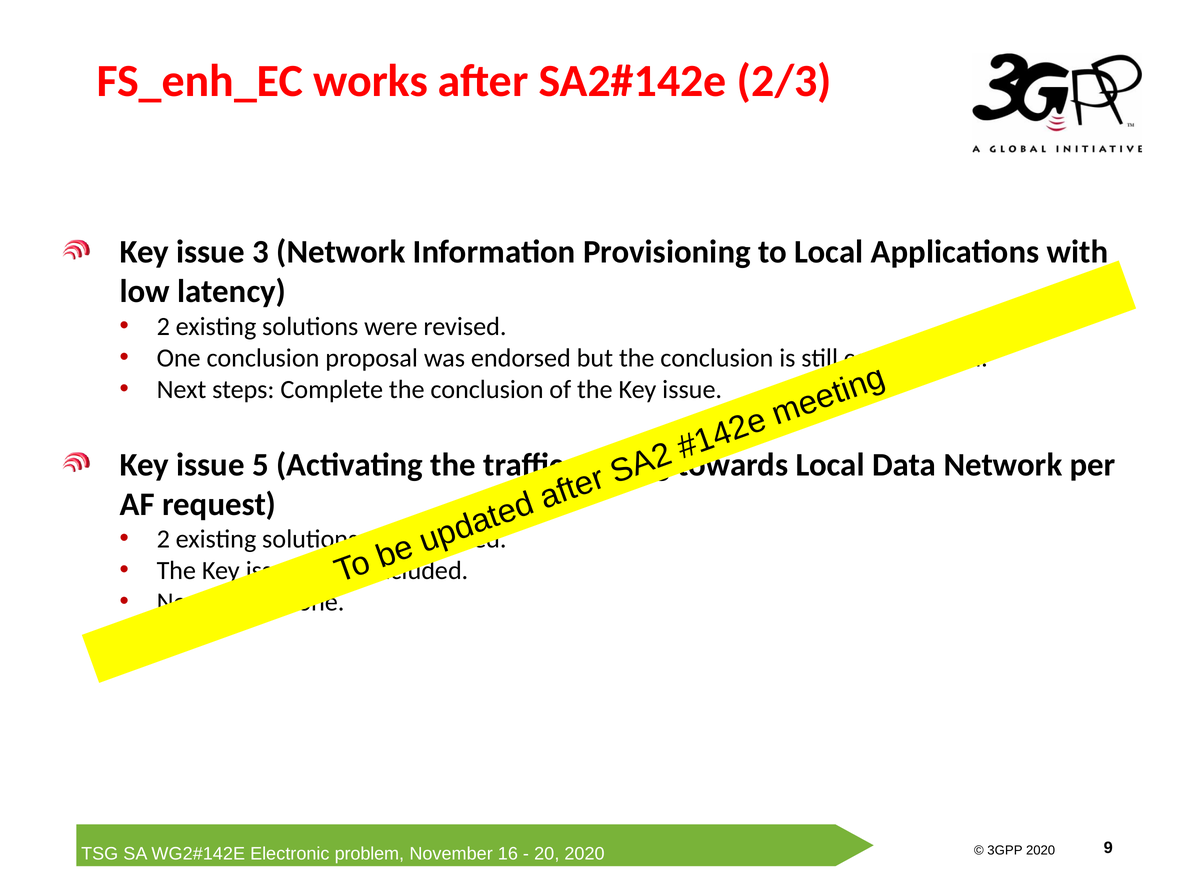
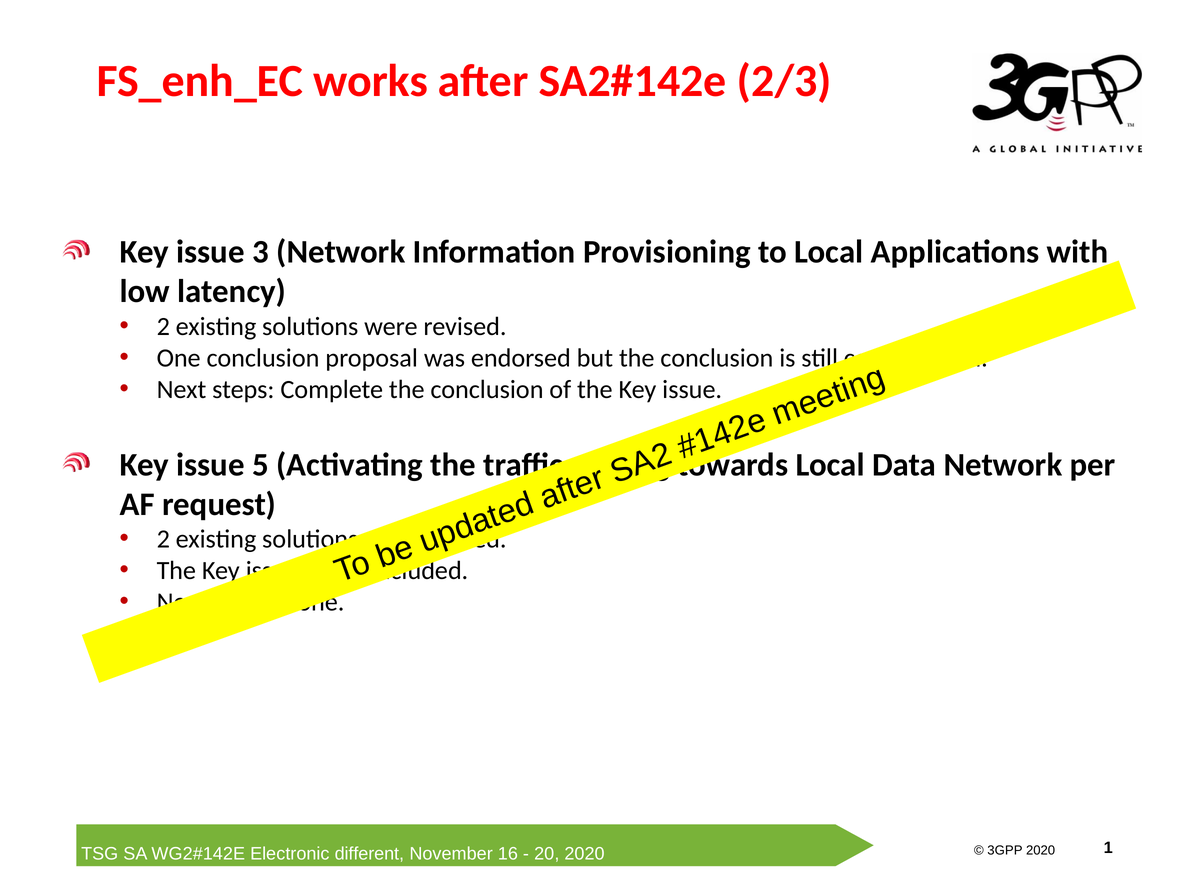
problem: problem -> different
9 at (1108, 848): 9 -> 1
